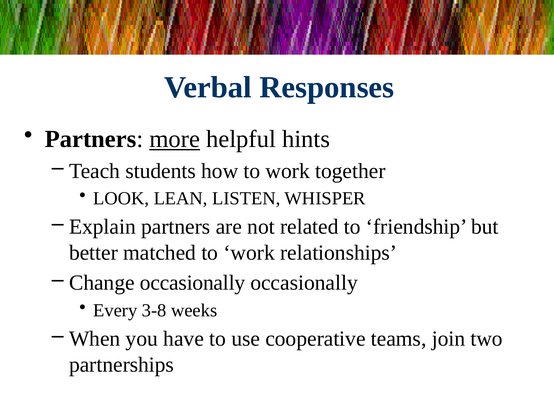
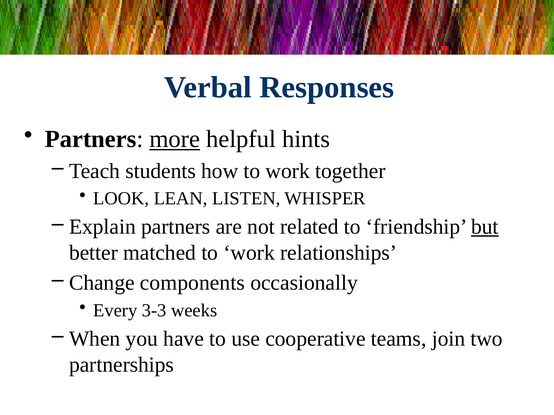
but underline: none -> present
Change occasionally: occasionally -> components
3-8: 3-8 -> 3-3
